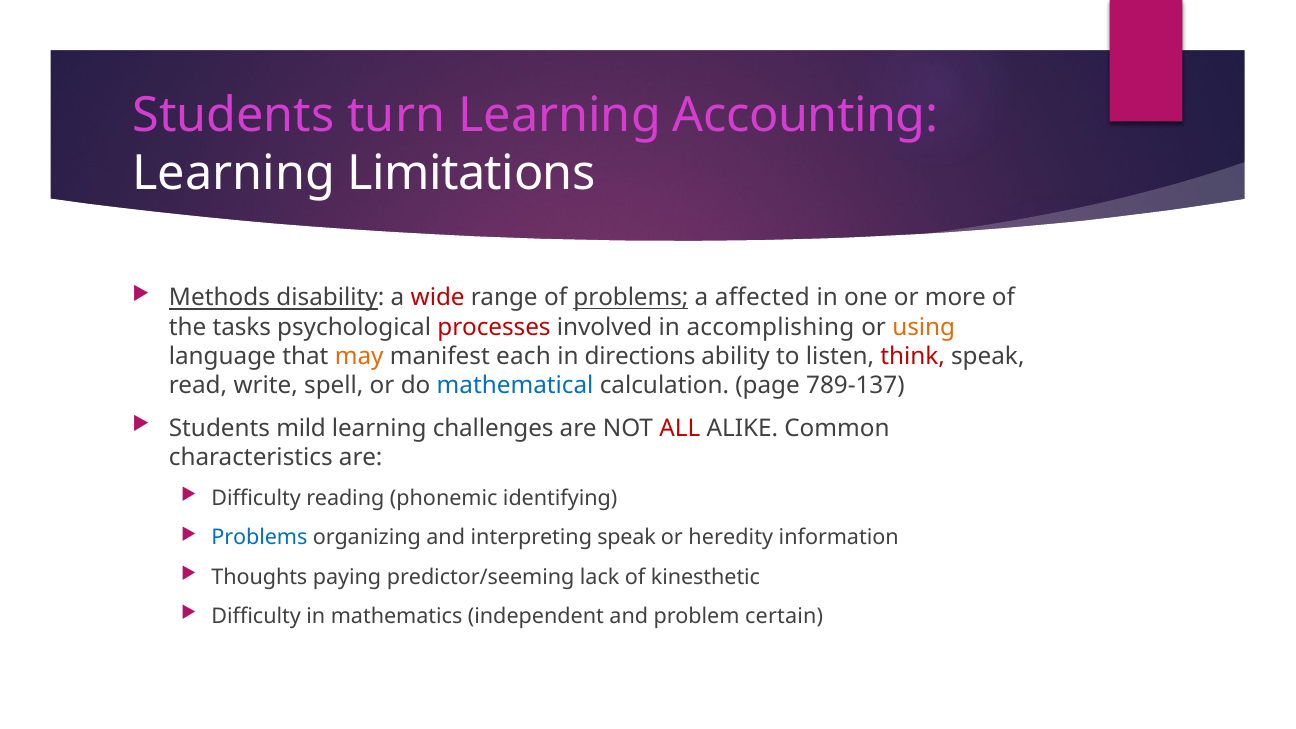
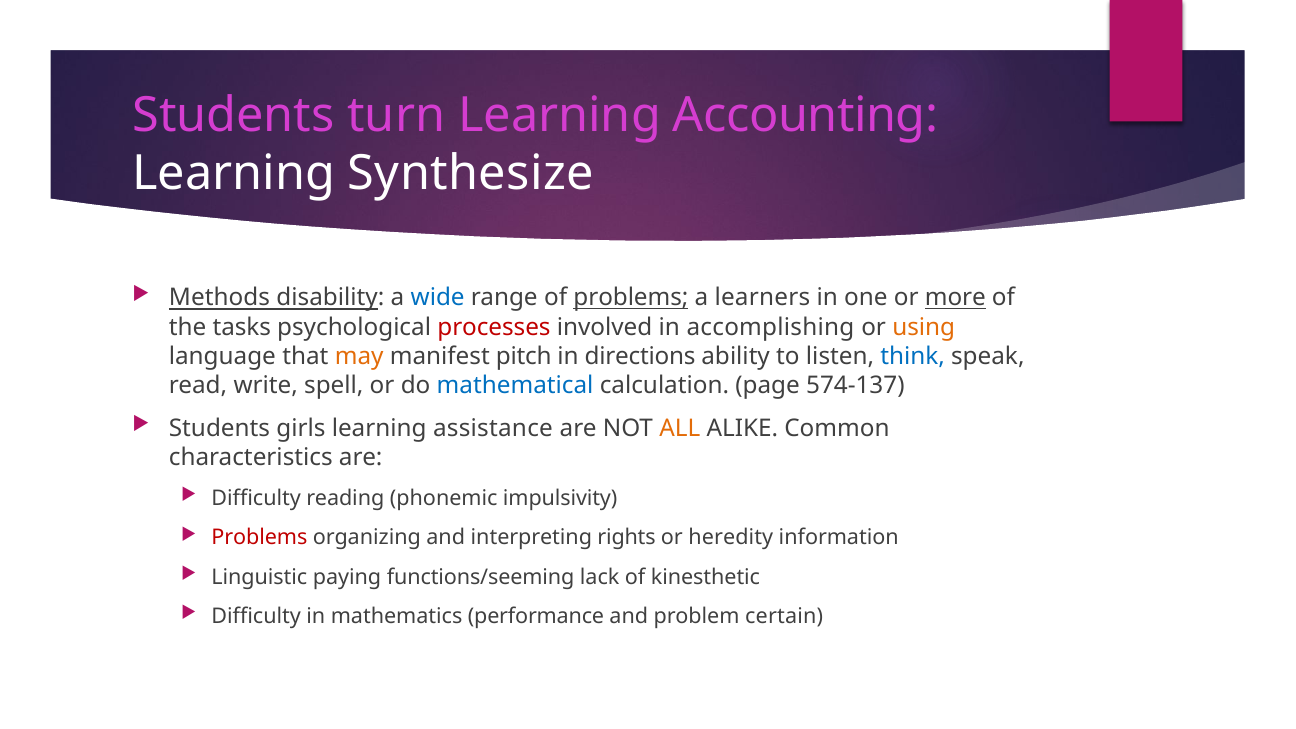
Limitations: Limitations -> Synthesize
wide colour: red -> blue
affected: affected -> learners
more underline: none -> present
each: each -> pitch
think colour: red -> blue
789-137: 789-137 -> 574-137
mild: mild -> girls
challenges: challenges -> assistance
ALL colour: red -> orange
identifying: identifying -> impulsivity
Problems at (259, 537) colour: blue -> red
interpreting speak: speak -> rights
Thoughts: Thoughts -> Linguistic
predictor/seeming: predictor/seeming -> functions/seeming
independent: independent -> performance
